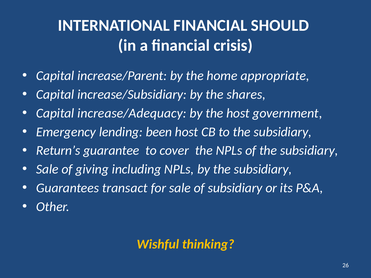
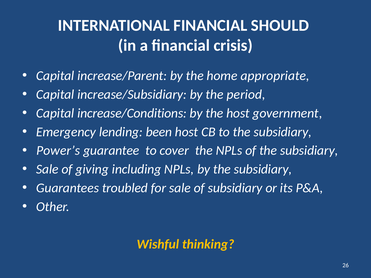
shares: shares -> period
increase/Adequacy: increase/Adequacy -> increase/Conditions
Return’s: Return’s -> Power’s
transact: transact -> troubled
